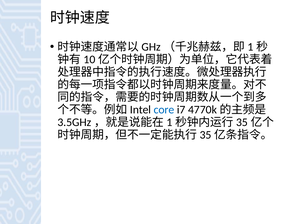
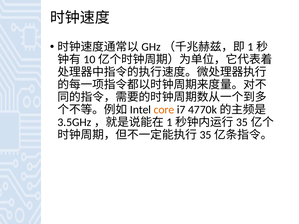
core colour: blue -> orange
